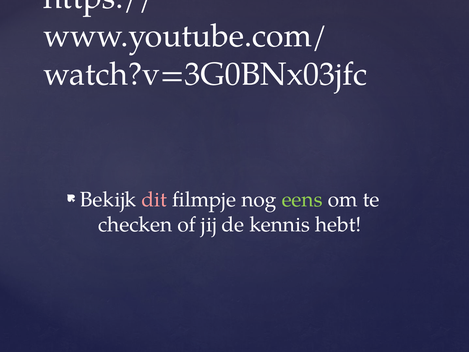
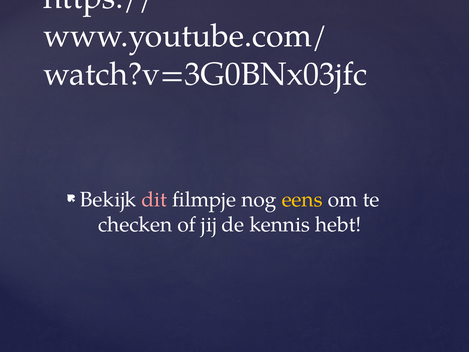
eens colour: light green -> yellow
